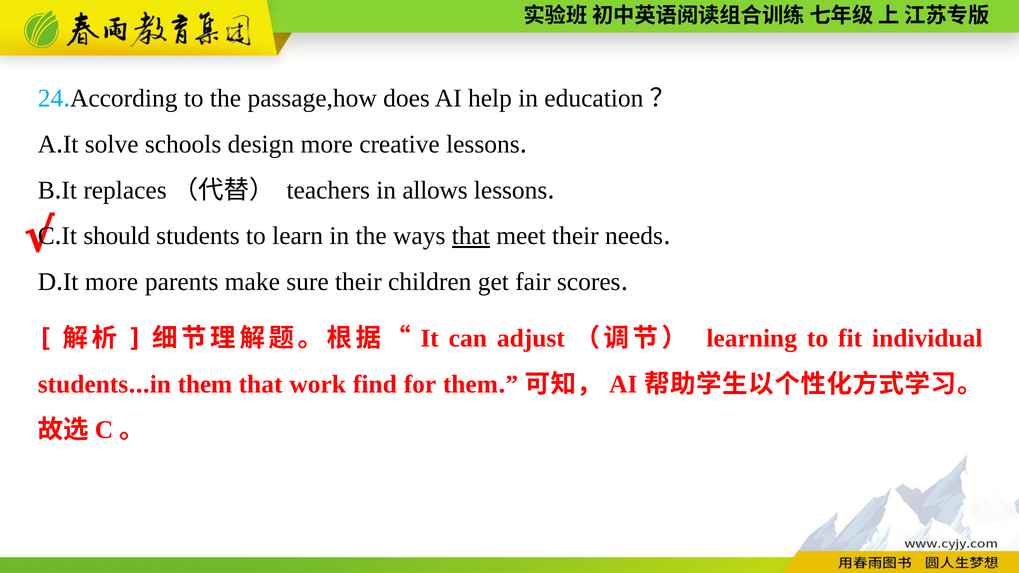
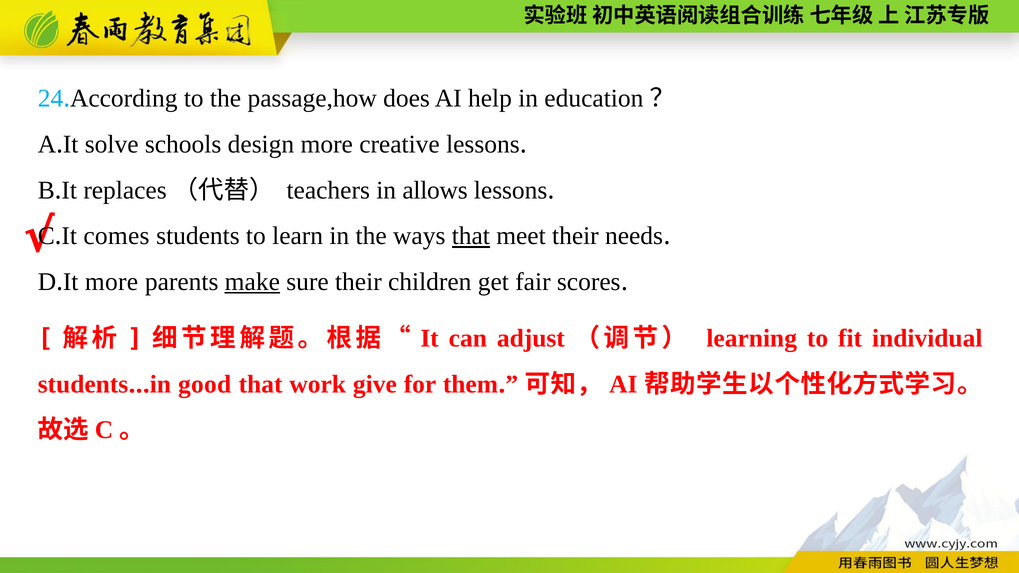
should: should -> comes
make underline: none -> present
in them: them -> good
find: find -> give
